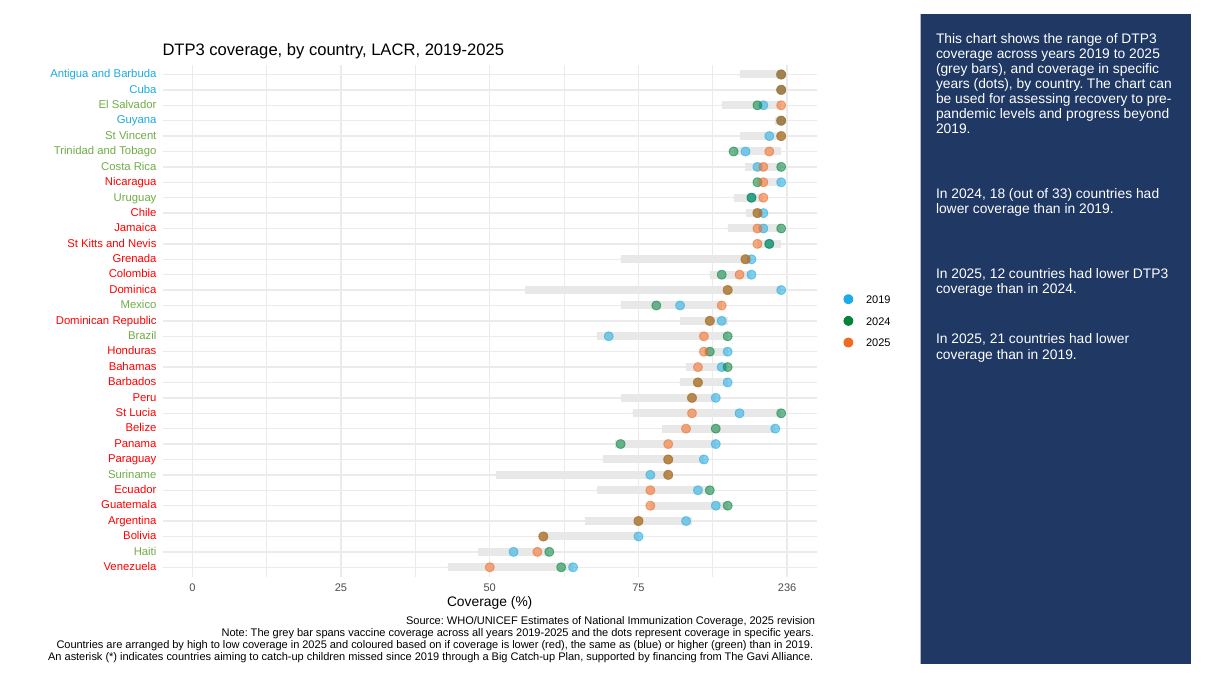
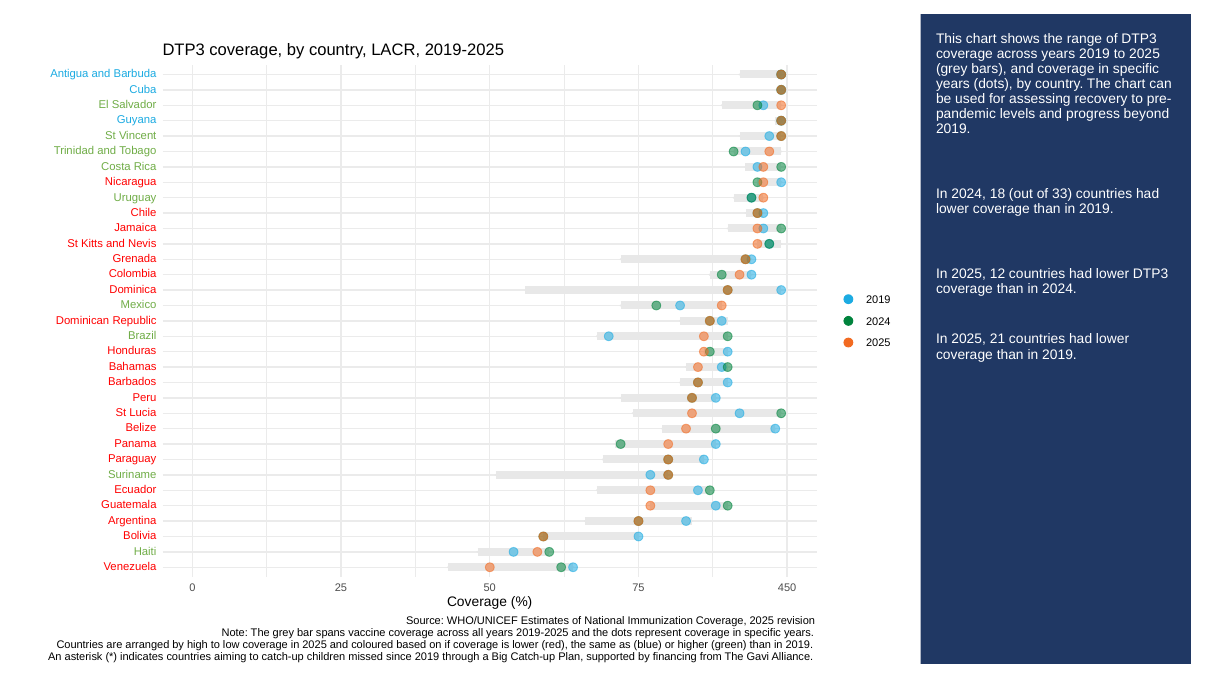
236: 236 -> 450
